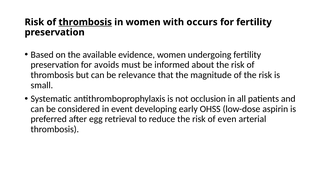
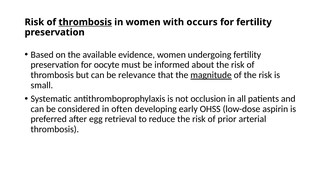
avoids: avoids -> oocyte
magnitude underline: none -> present
event: event -> often
even: even -> prior
